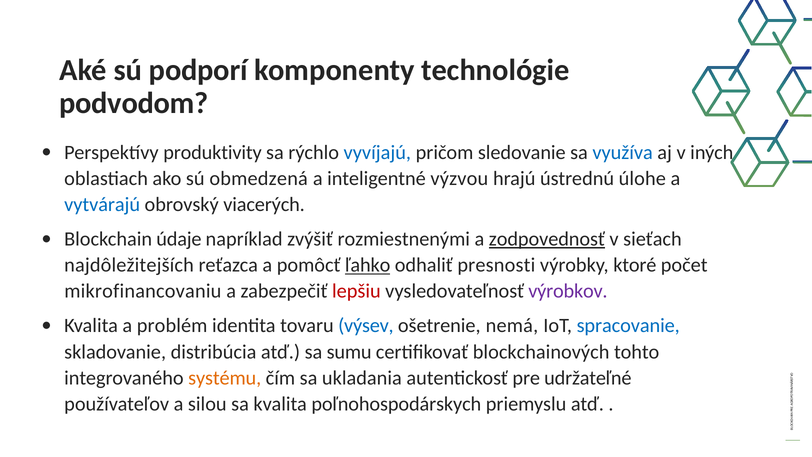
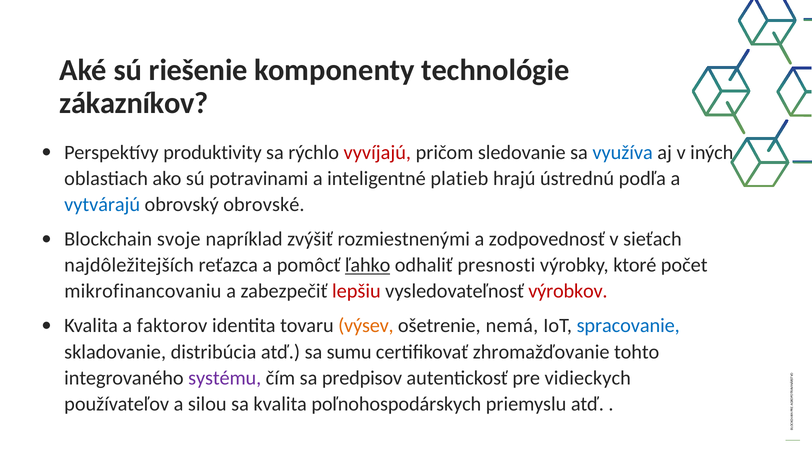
podporí: podporí -> riešenie
podvodom: podvodom -> zákazníkov
vyvíjajú colour: blue -> red
obmedzená: obmedzená -> potravinami
výzvou: výzvou -> platieb
úlohe: úlohe -> podľa
viacerých: viacerých -> obrovské
údaje: údaje -> svoje
zodpovednosť underline: present -> none
výrobkov colour: purple -> red
problém: problém -> faktorov
výsev colour: blue -> orange
blockchainových: blockchainových -> zhromažďovanie
systému colour: orange -> purple
ukladania: ukladania -> predpisov
udržateľné: udržateľné -> vidieckych
